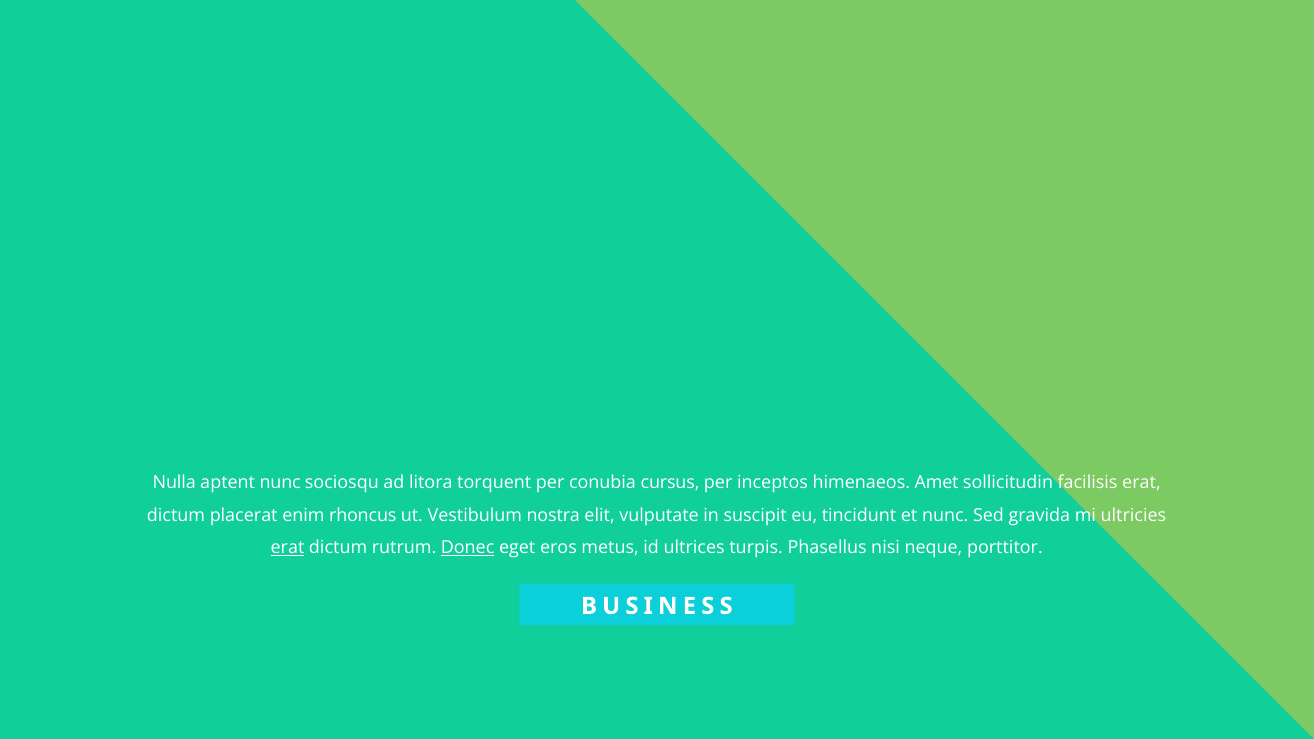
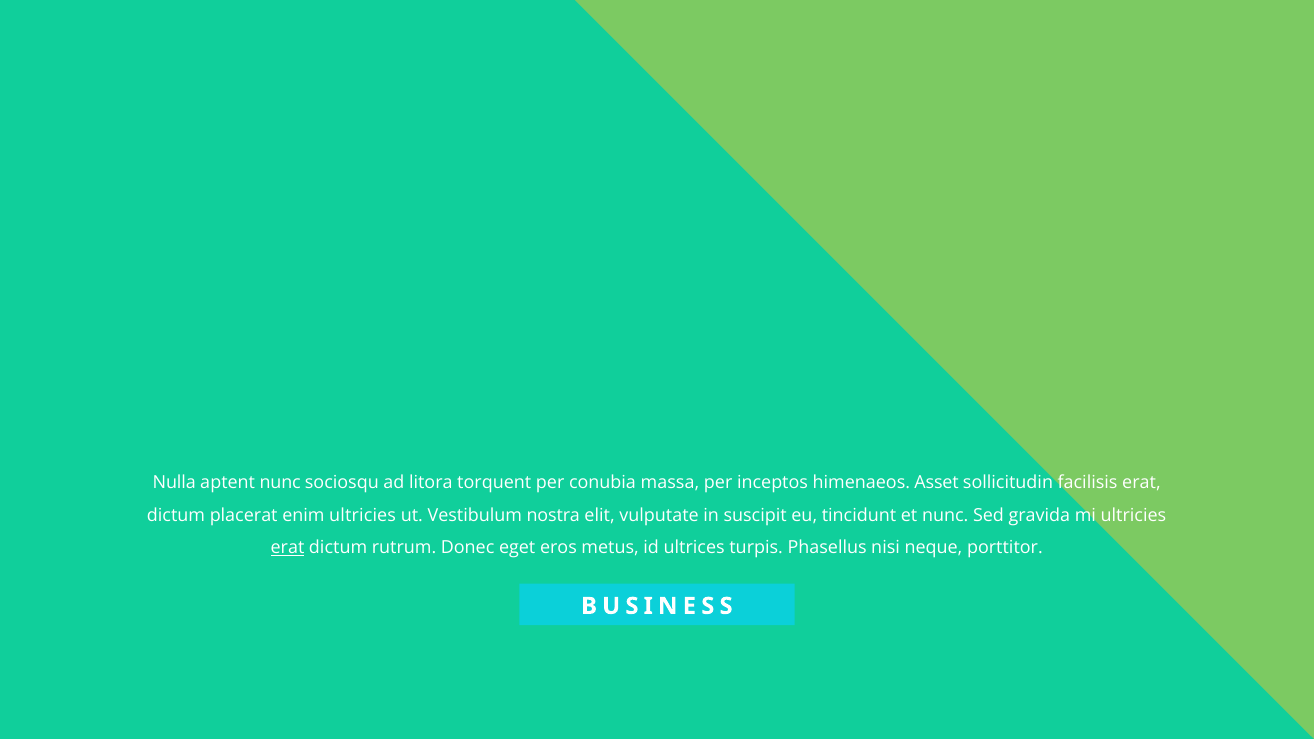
cursus: cursus -> massa
Amet: Amet -> Asset
enim rhoncus: rhoncus -> ultricies
Donec underline: present -> none
